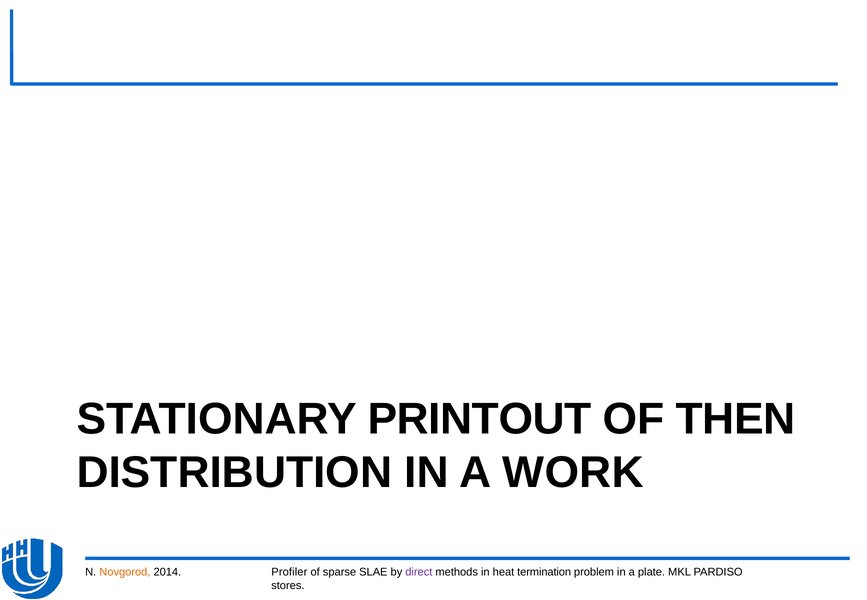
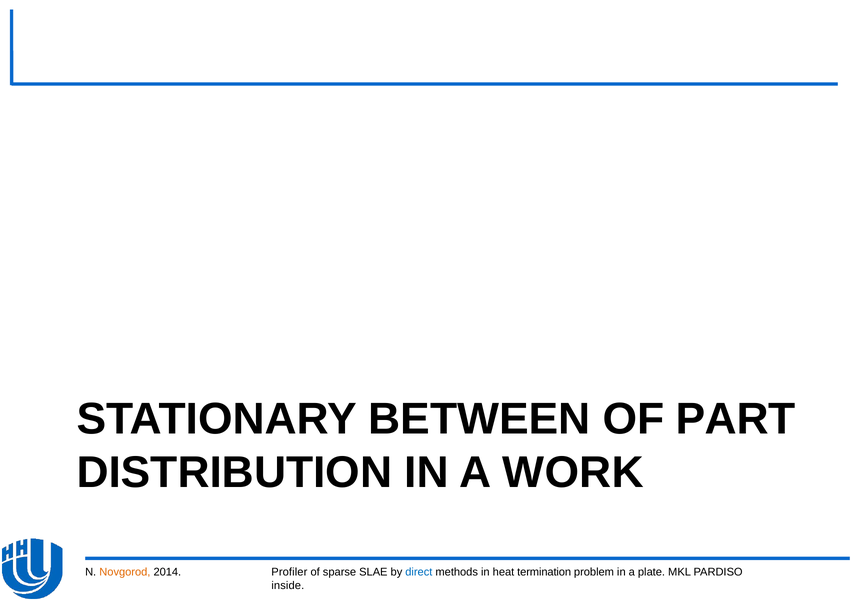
PRINTOUT: PRINTOUT -> BETWEEN
THEN: THEN -> PART
direct colour: purple -> blue
stores: stores -> inside
